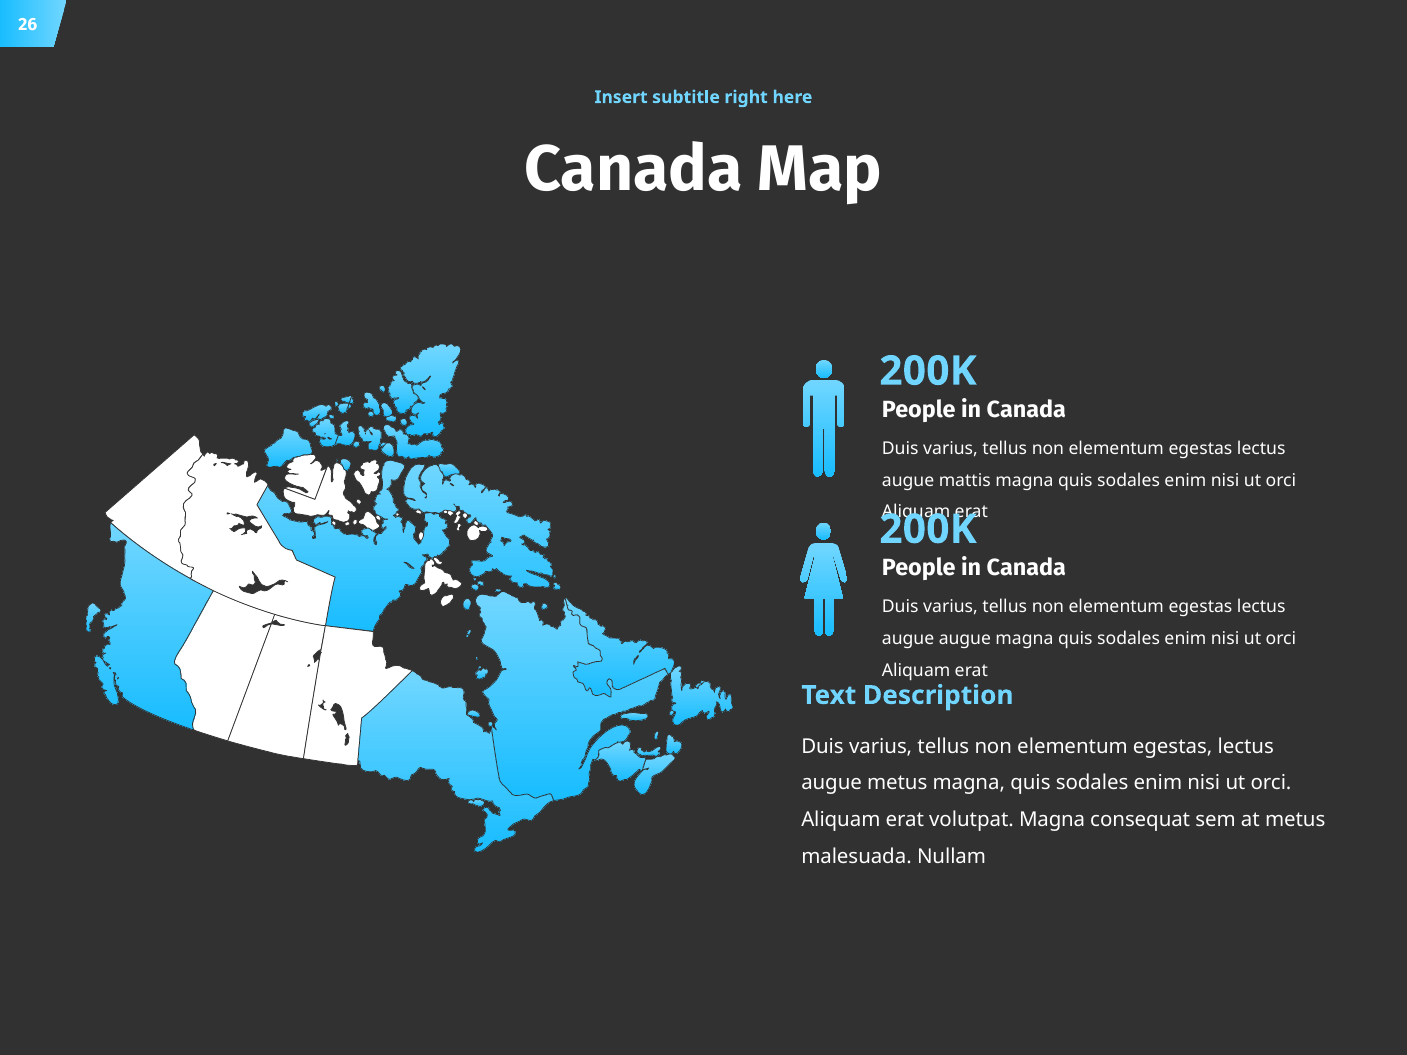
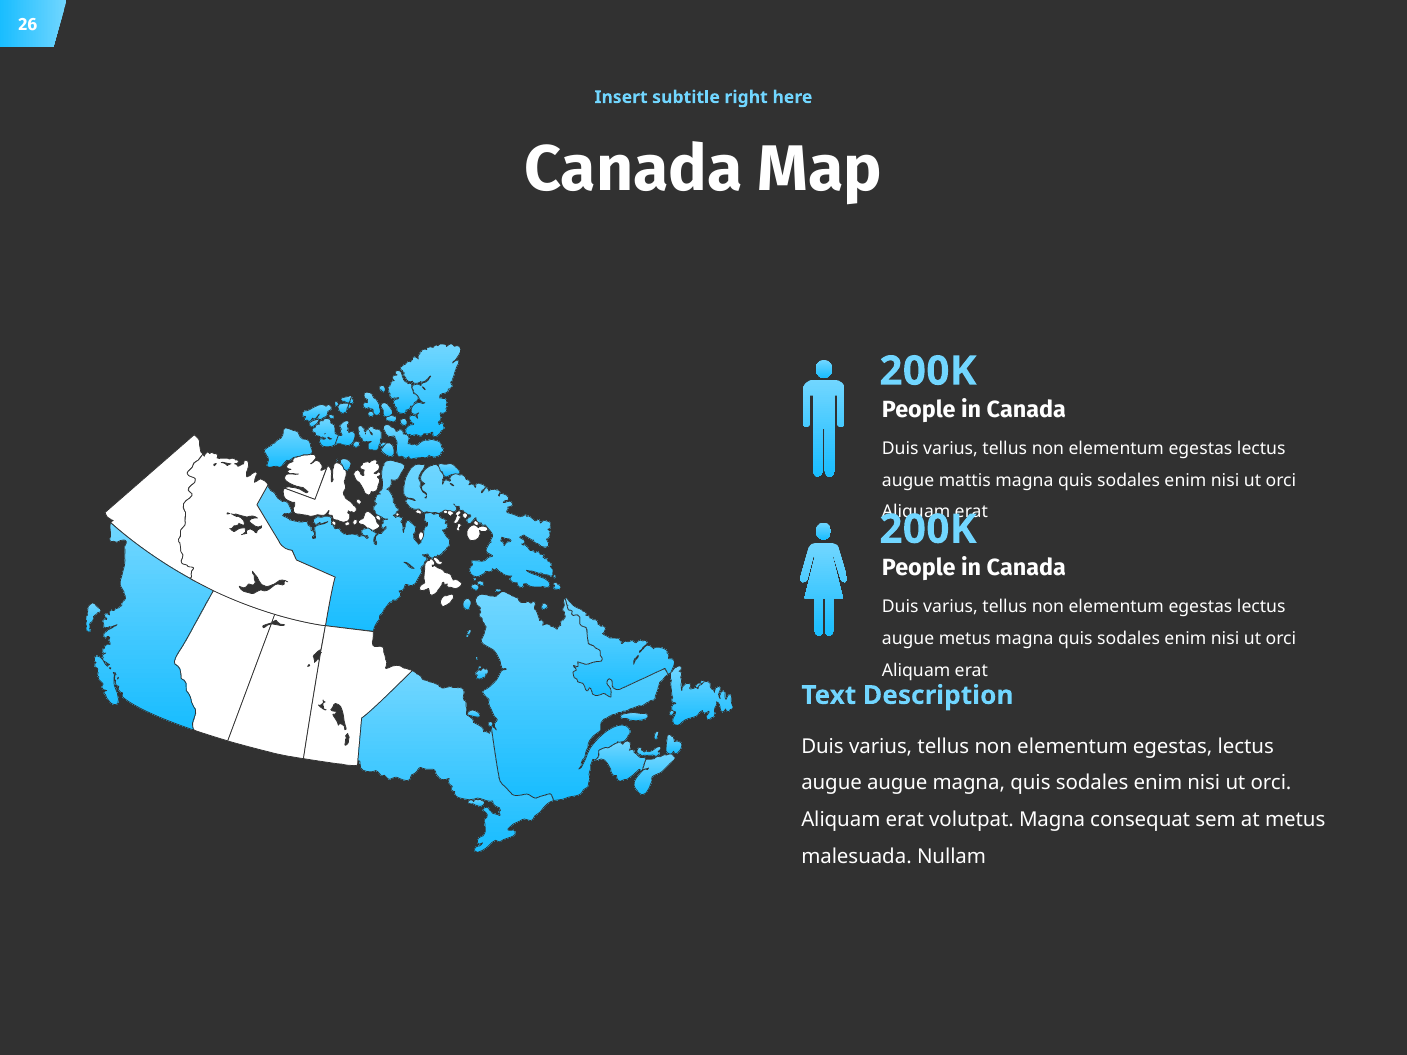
augue augue: augue -> metus
augue metus: metus -> augue
